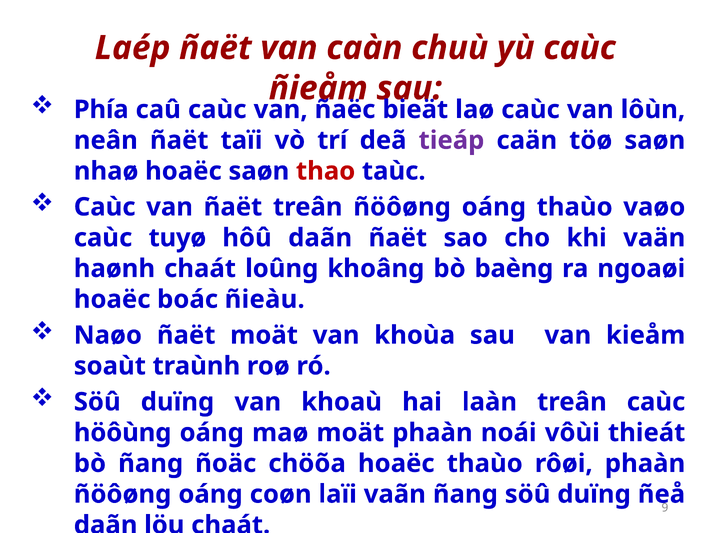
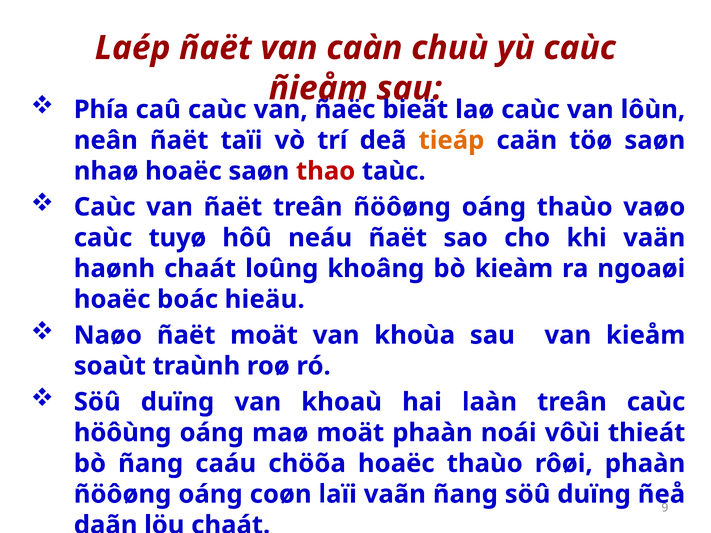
tieáp colour: purple -> orange
hôû daãn: daãn -> neáu
baèng: baèng -> kieàm
ñieàu: ñieàu -> hieäu
ñoäc: ñoäc -> caáu
